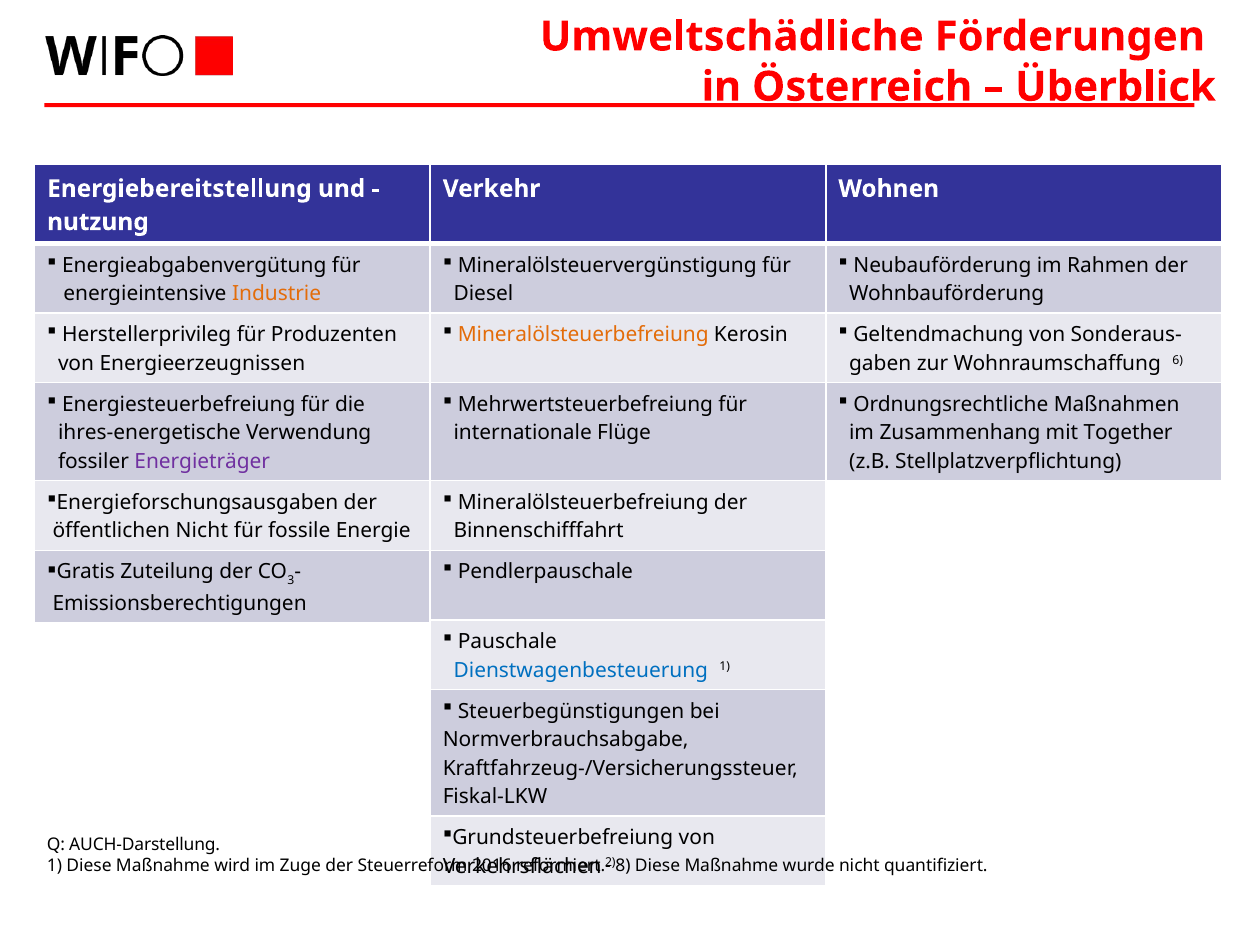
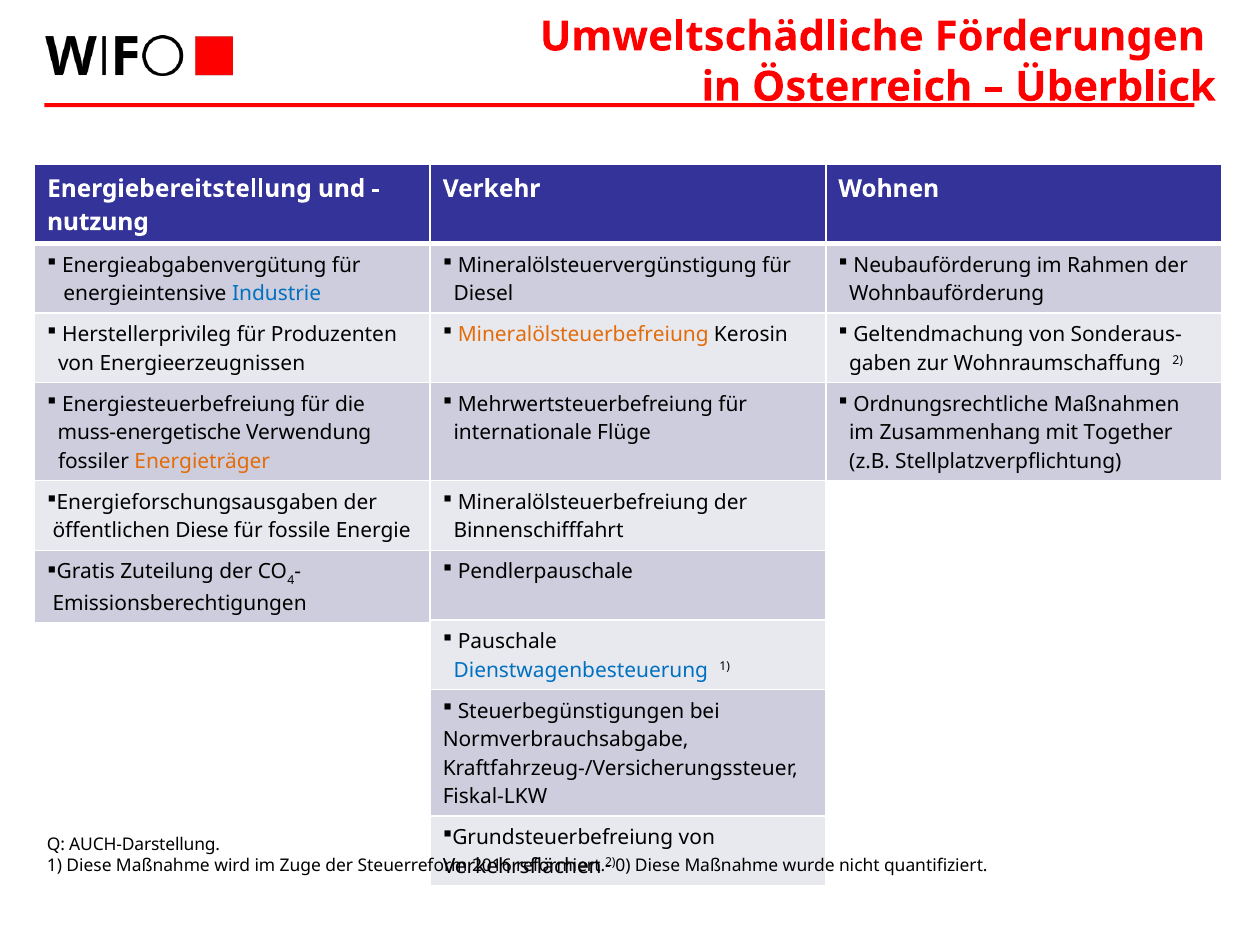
Industrie colour: orange -> blue
Wohnraumschaffung 6: 6 -> 2
ihres-energetische: ihres-energetische -> muss-energetische
Energieträger colour: purple -> orange
öffentlichen Nicht: Nicht -> Diese
3: 3 -> 4
8: 8 -> 0
